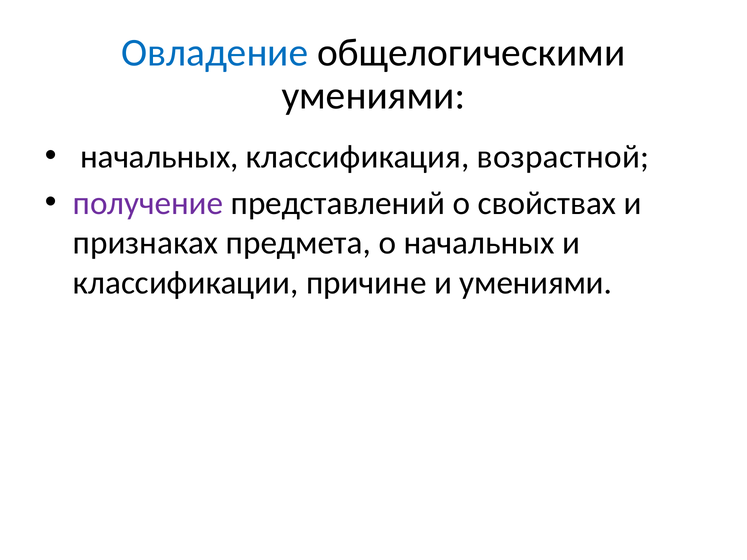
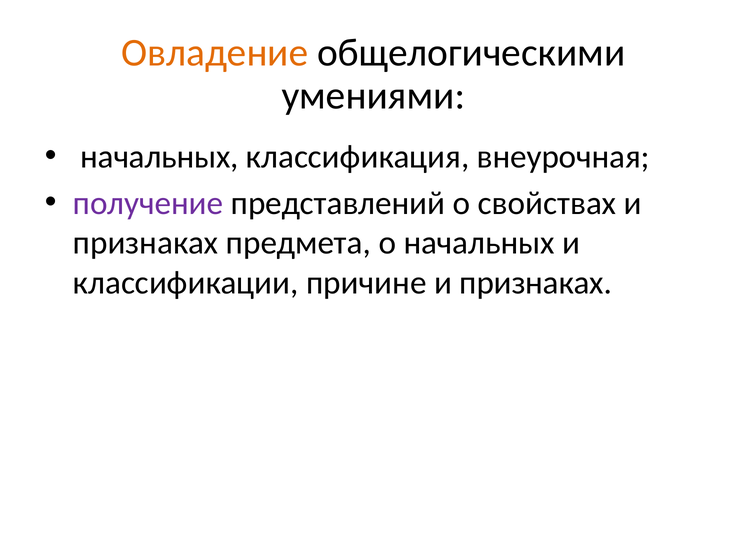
Овладение colour: blue -> orange
возрастной: возрастной -> внеурочная
причине и умениями: умениями -> признаках
